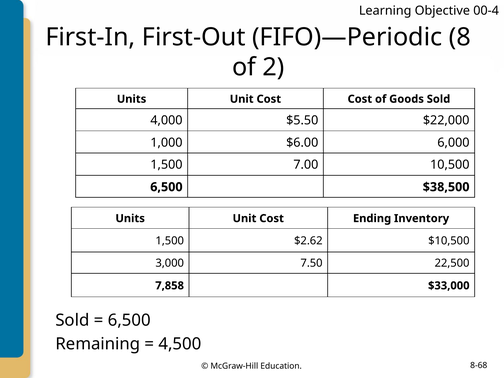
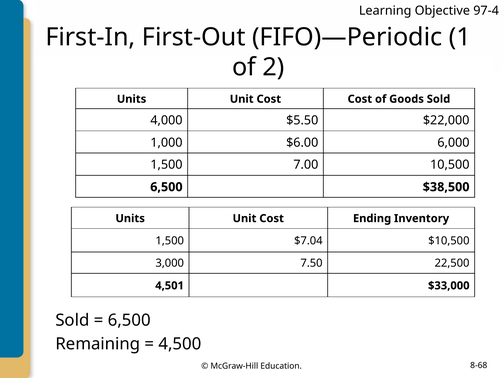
00-4: 00-4 -> 97-4
8: 8 -> 1
$2.62: $2.62 -> $7.04
7,858: 7,858 -> 4,501
